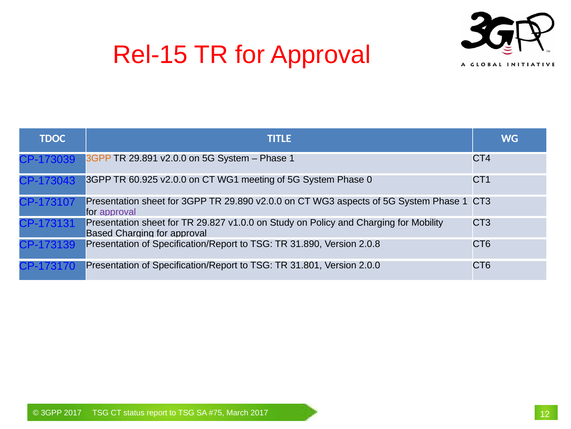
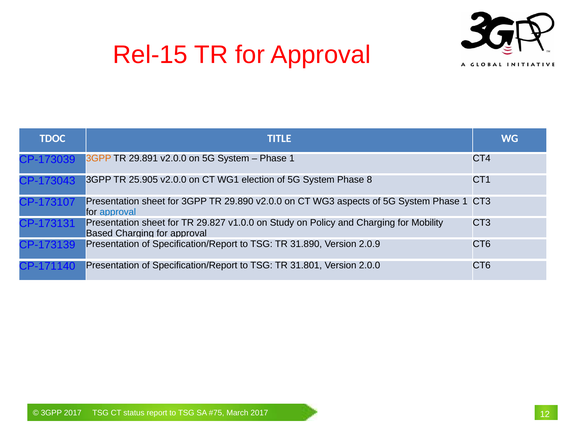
60.925: 60.925 -> 25.905
meeting: meeting -> election
0: 0 -> 8
approval at (118, 212) colour: purple -> blue
2.0.8: 2.0.8 -> 2.0.9
CP-173170: CP-173170 -> CP-171140
